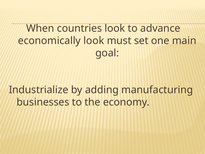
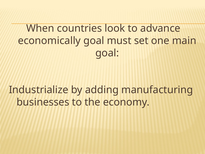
economically look: look -> goal
